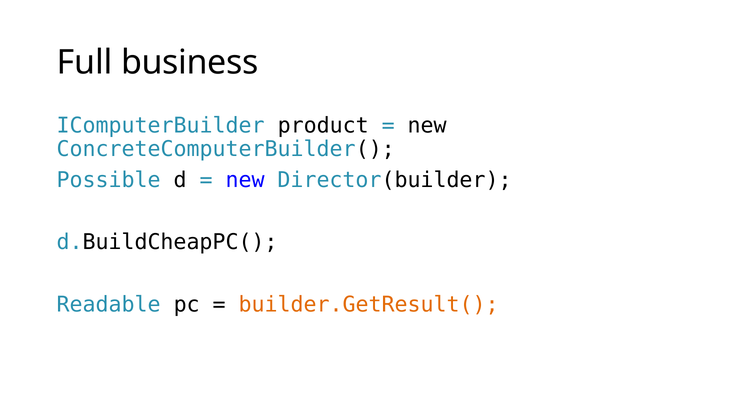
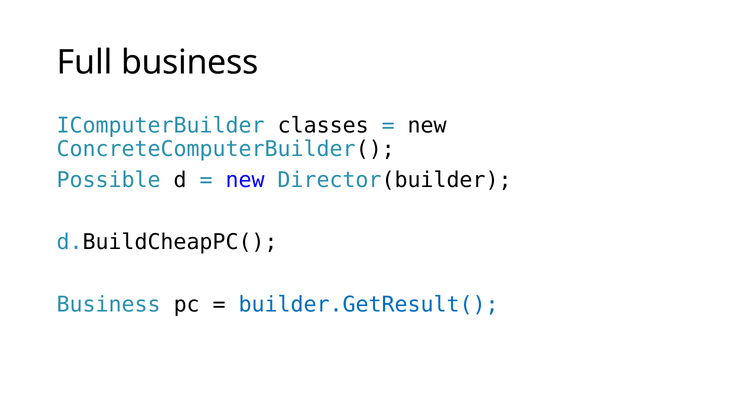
product: product -> classes
Readable at (109, 304): Readable -> Business
builder.GetResult( colour: orange -> blue
